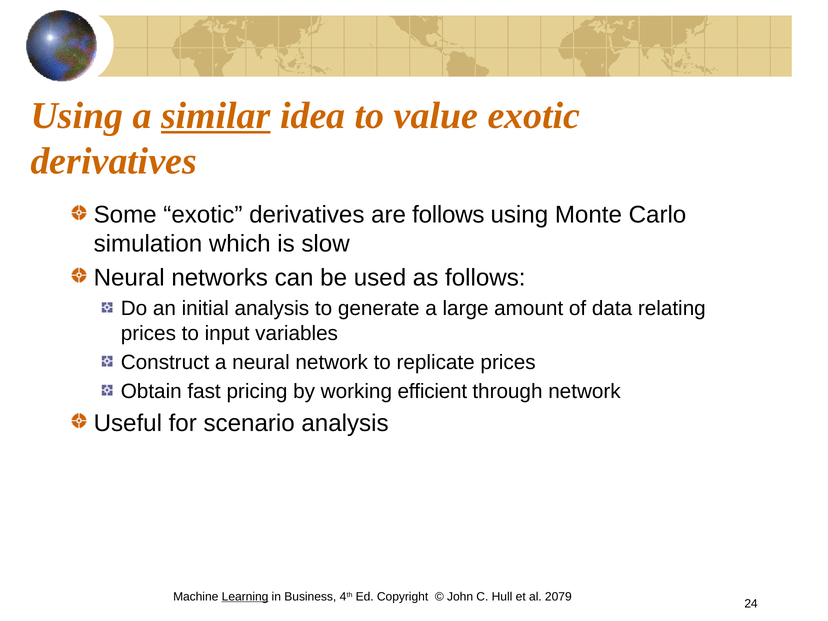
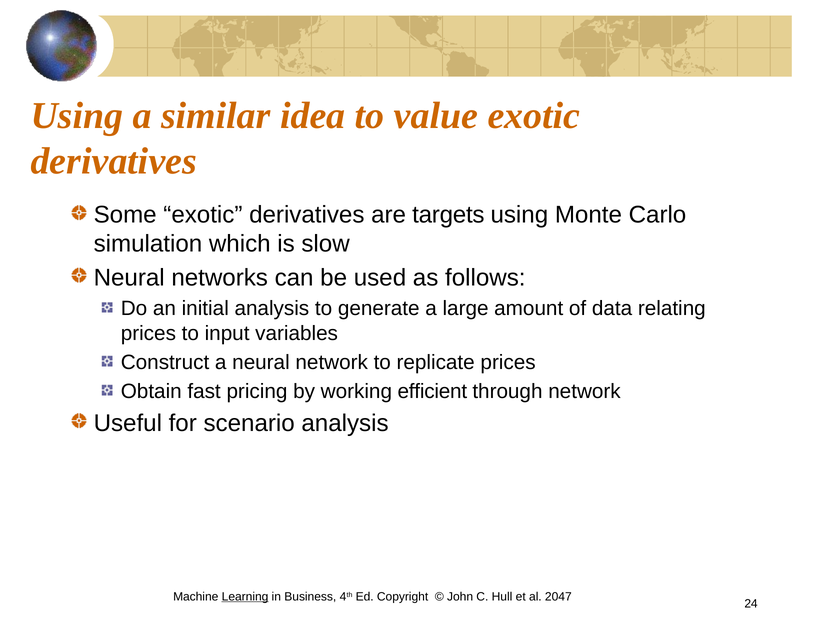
similar underline: present -> none
are follows: follows -> targets
2079: 2079 -> 2047
